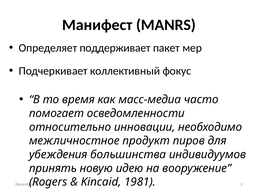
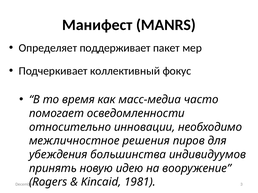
продукт: продукт -> решения
